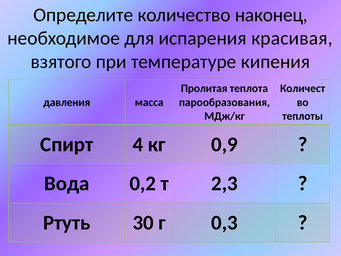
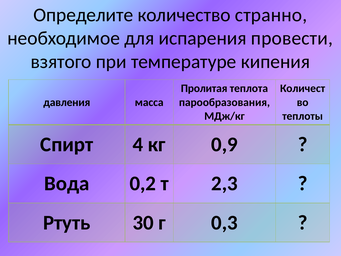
наконец: наконец -> странно
красивая: красивая -> провести
